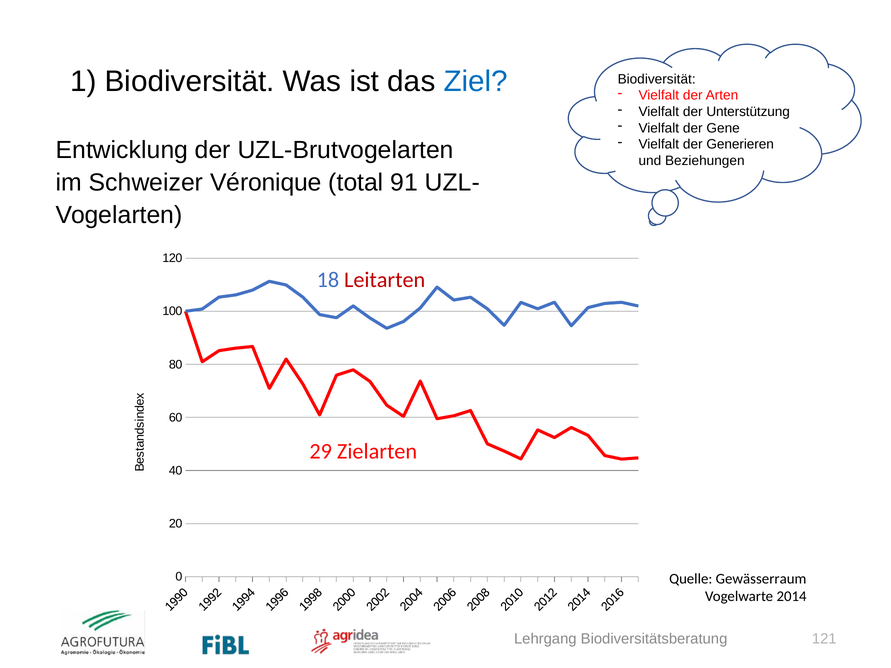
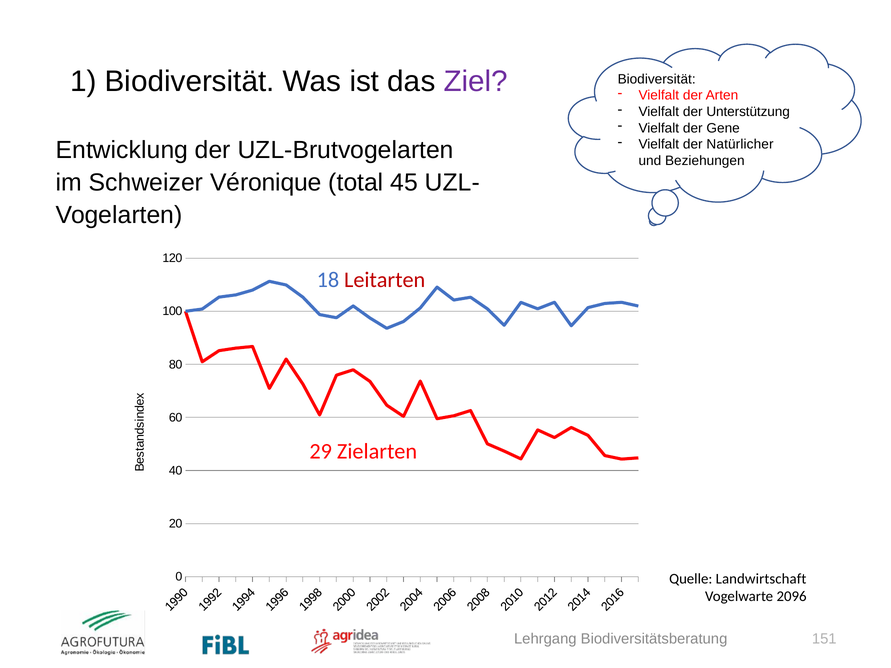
Ziel colour: blue -> purple
Generieren: Generieren -> Natürlicher
91: 91 -> 45
Gewässerraum: Gewässerraum -> Landwirtschaft
2014: 2014 -> 2096
121: 121 -> 151
